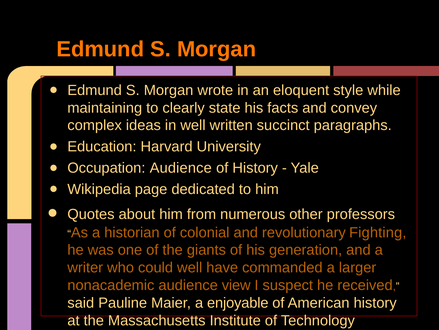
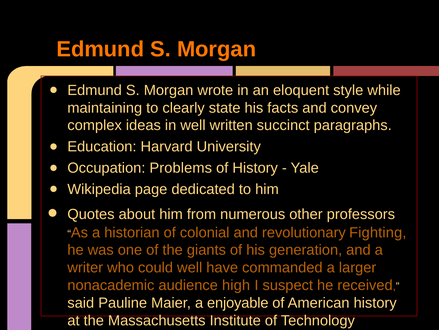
Occupation Audience: Audience -> Problems
view: view -> high
